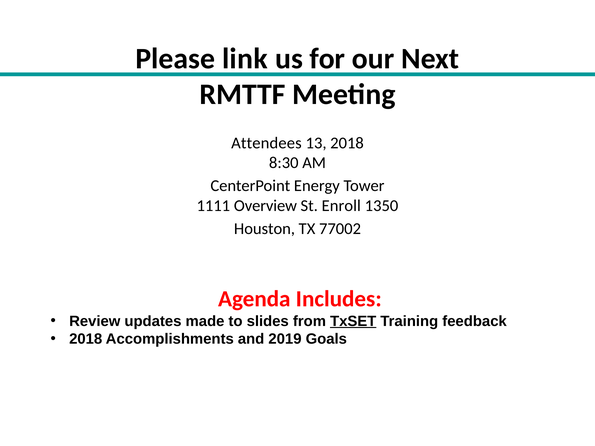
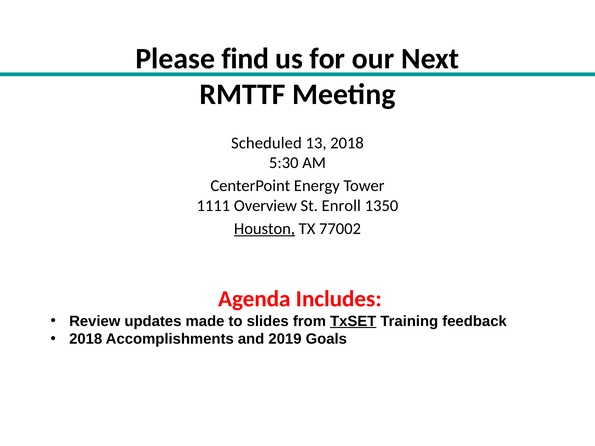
link: link -> find
Attendees: Attendees -> Scheduled
8:30: 8:30 -> 5:30
Houston underline: none -> present
